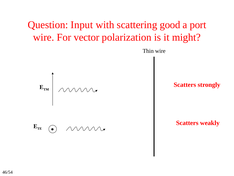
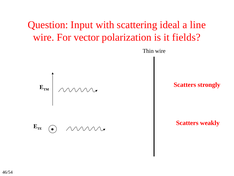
good: good -> ideal
port: port -> line
might: might -> fields
